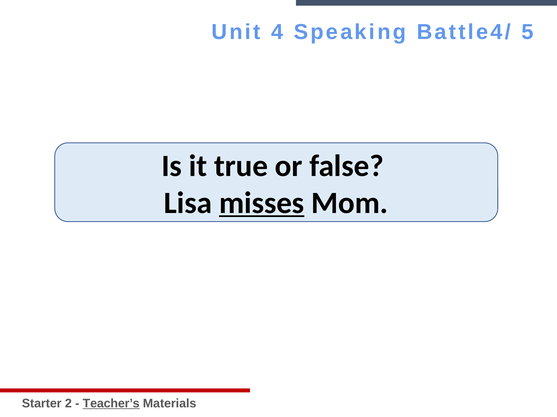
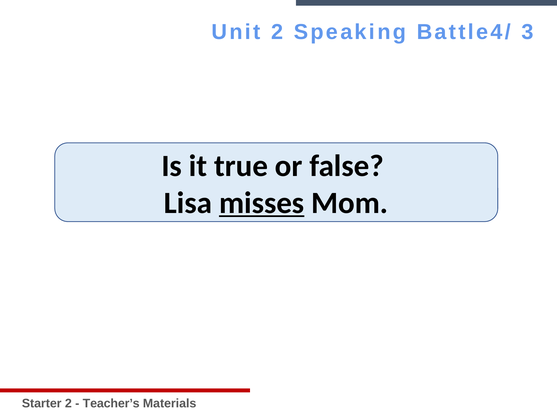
Unit 4: 4 -> 2
5: 5 -> 3
Teacher’s underline: present -> none
